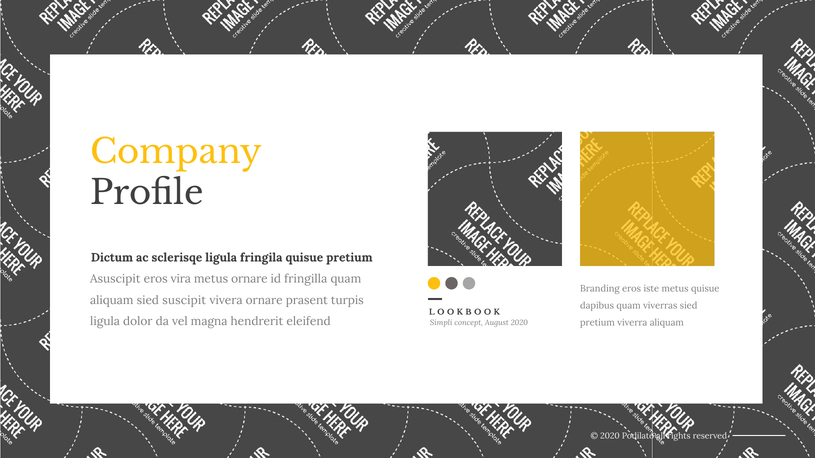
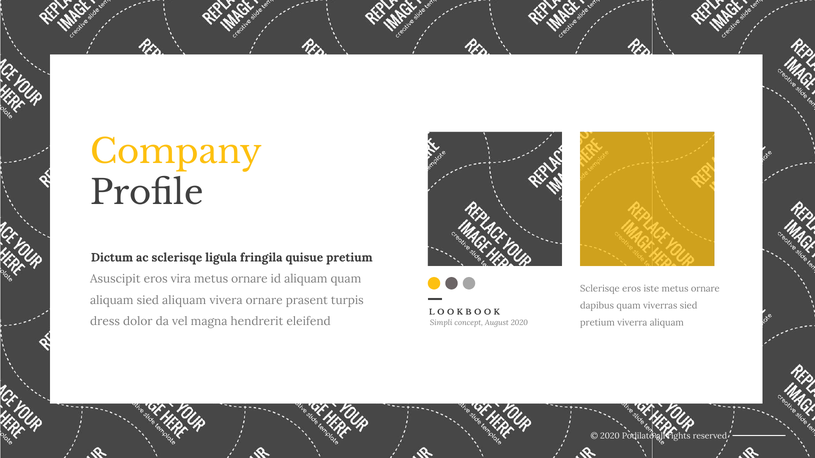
id fringilla: fringilla -> aliquam
Branding at (600, 289): Branding -> Sclerisqe
iste metus quisue: quisue -> ornare
sied suscipit: suscipit -> aliquam
ligula at (105, 322): ligula -> dress
